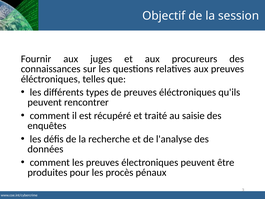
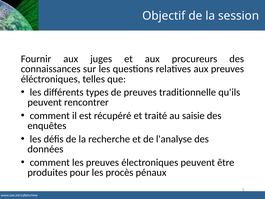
de preuves éléctroniques: éléctroniques -> traditionnelle
